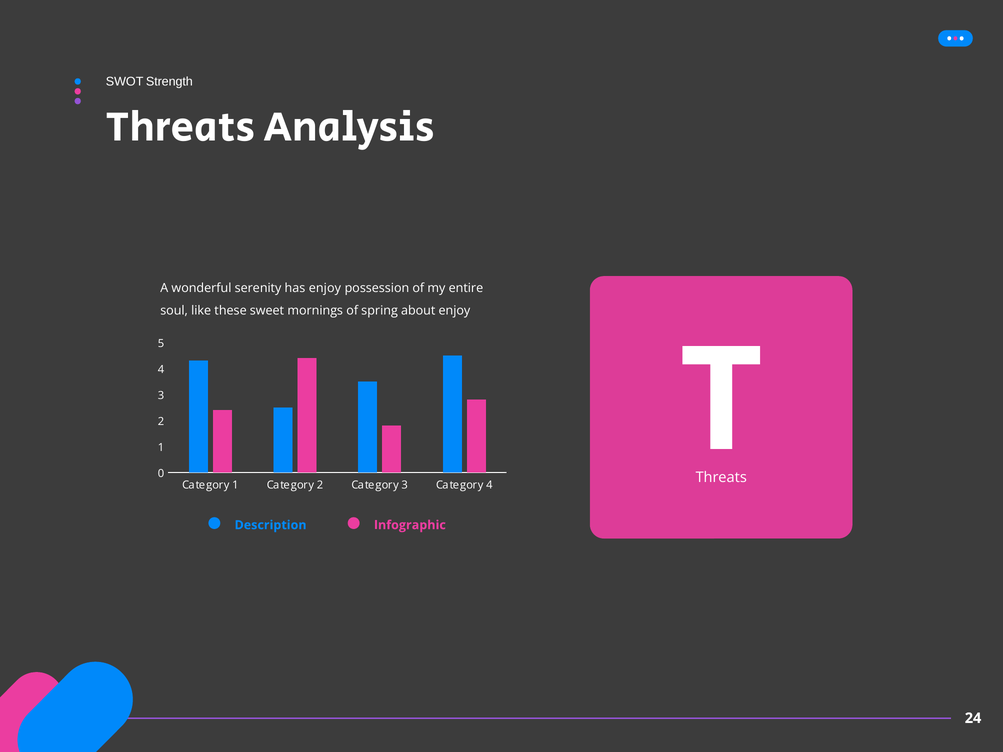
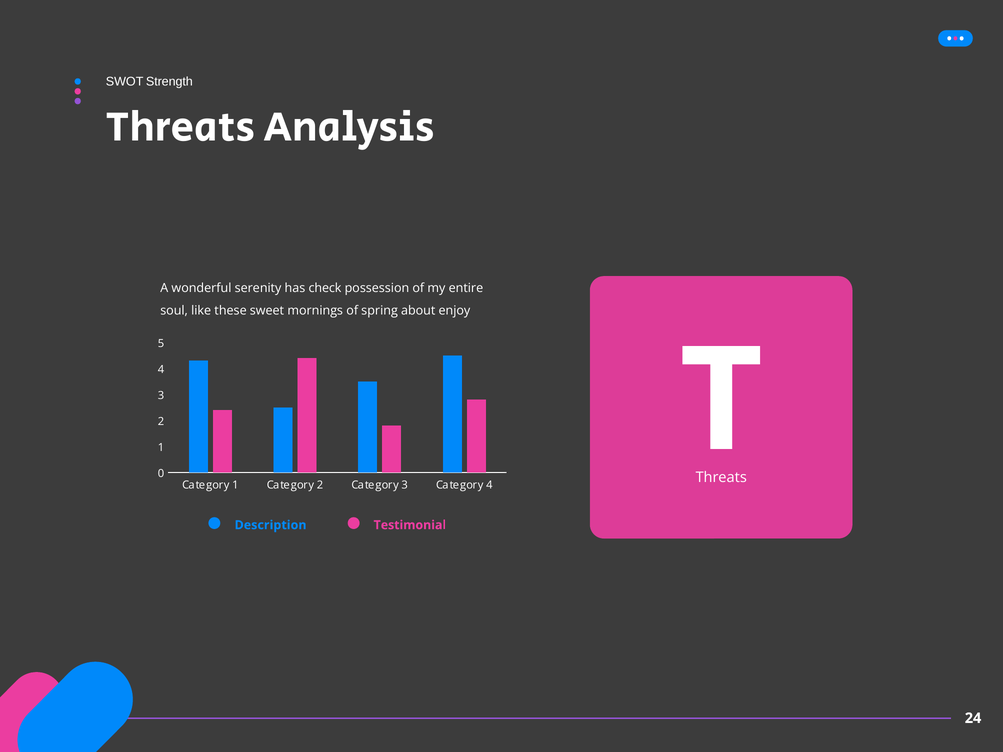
has enjoy: enjoy -> check
Infographic: Infographic -> Testimonial
